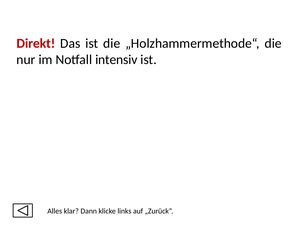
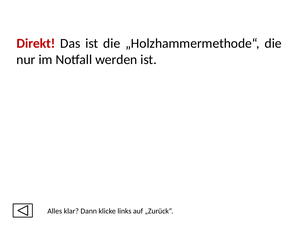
intensiv: intensiv -> werden
